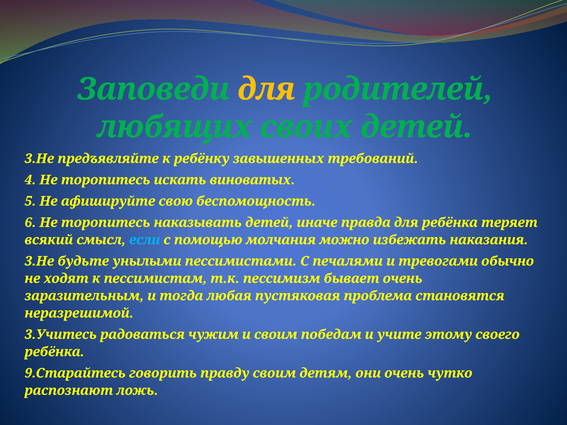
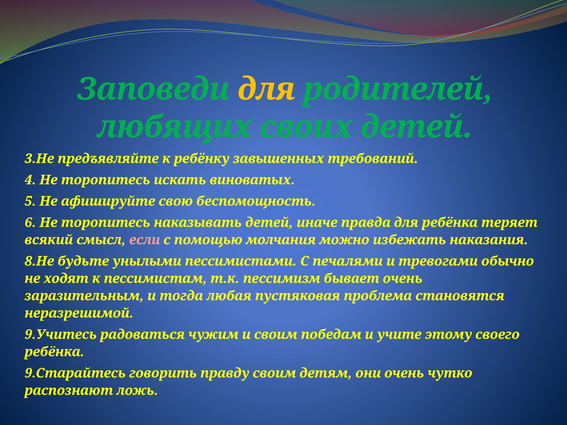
если colour: light blue -> pink
3.Не at (39, 261): 3.Не -> 8.Не
3.Учитесь: 3.Учитесь -> 9.Учитесь
